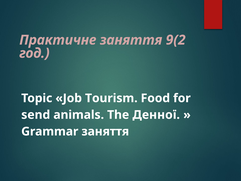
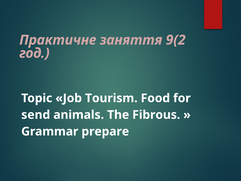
Денної: Денної -> Fibrous
Grammar заняття: заняття -> prepare
